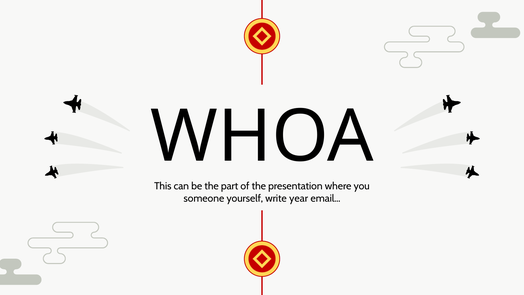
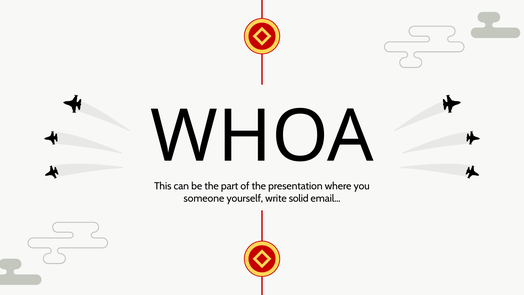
year: year -> solid
